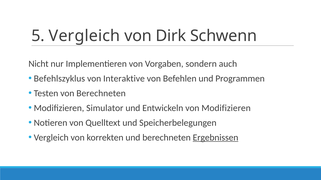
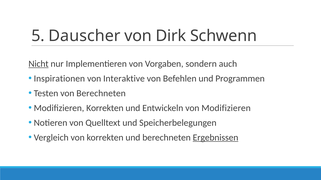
5 Vergleich: Vergleich -> Dauscher
Nicht underline: none -> present
Befehlszyklus: Befehlszyklus -> Inspirationen
Modifizieren Simulator: Simulator -> Korrekten
